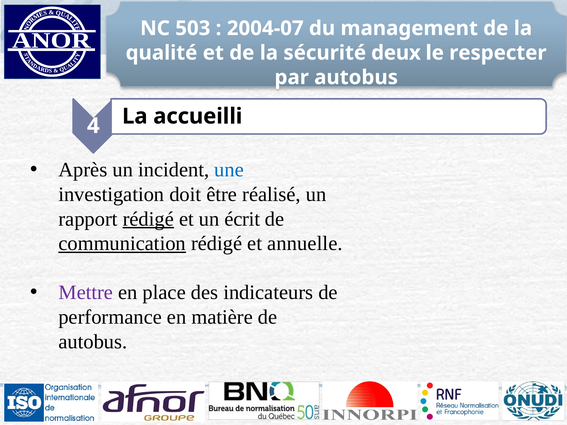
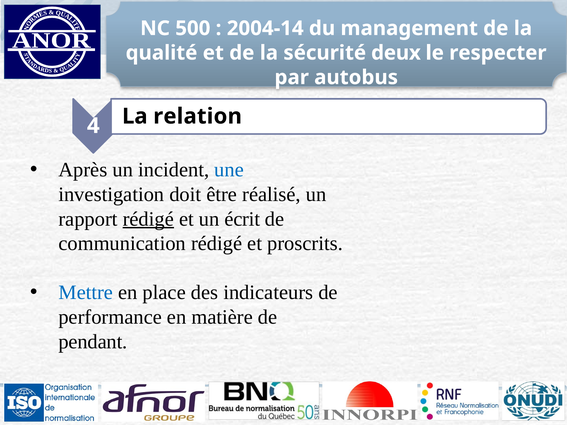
503: 503 -> 500
2004-07: 2004-07 -> 2004-14
accueilli: accueilli -> relation
communication underline: present -> none
annuelle: annuelle -> proscrits
Mettre colour: purple -> blue
autobus at (93, 342): autobus -> pendant
